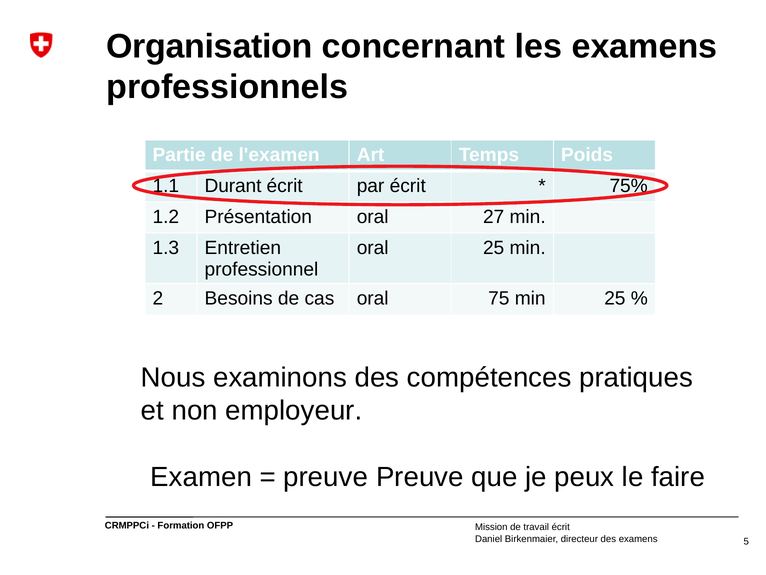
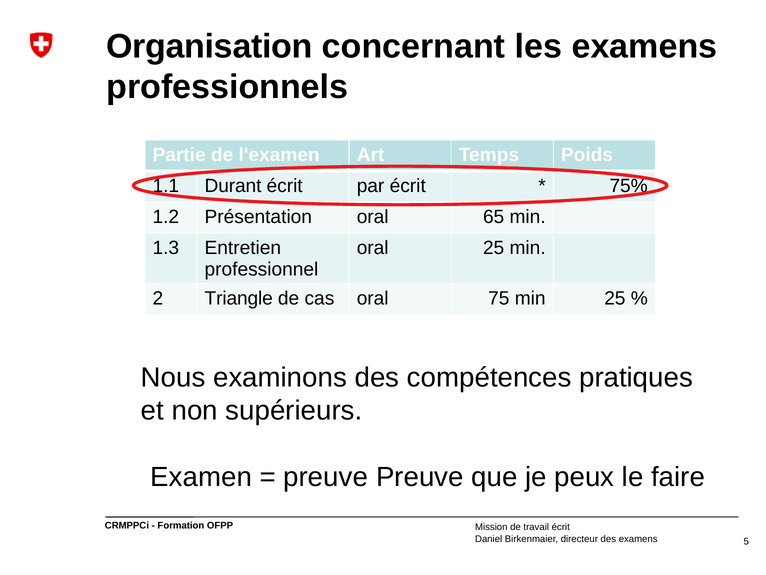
27: 27 -> 65
Besoins: Besoins -> Triangle
employeur: employeur -> supérieurs
